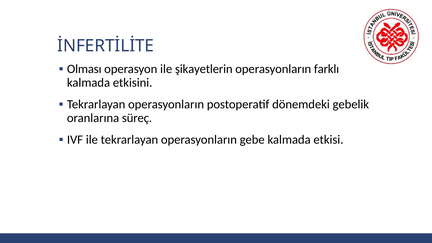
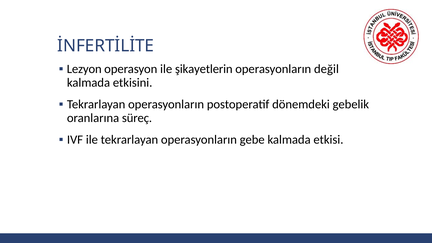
Olması: Olması -> Lezyon
farklı: farklı -> değil
